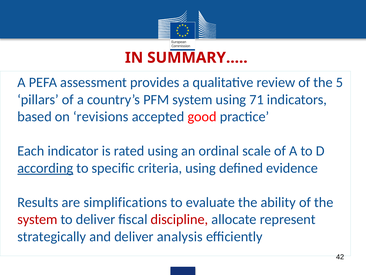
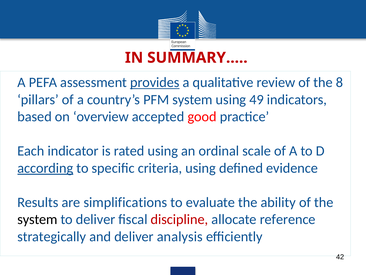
provides underline: none -> present
5: 5 -> 8
71: 71 -> 49
revisions: revisions -> overview
system at (37, 219) colour: red -> black
represent: represent -> reference
